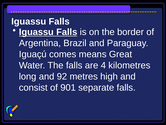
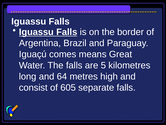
4: 4 -> 5
92: 92 -> 64
901: 901 -> 605
